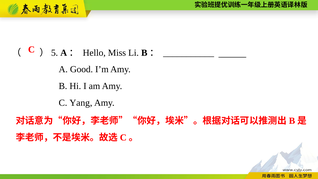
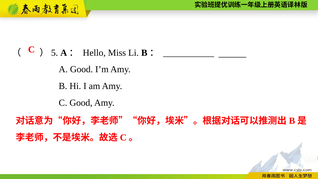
C Yang: Yang -> Good
